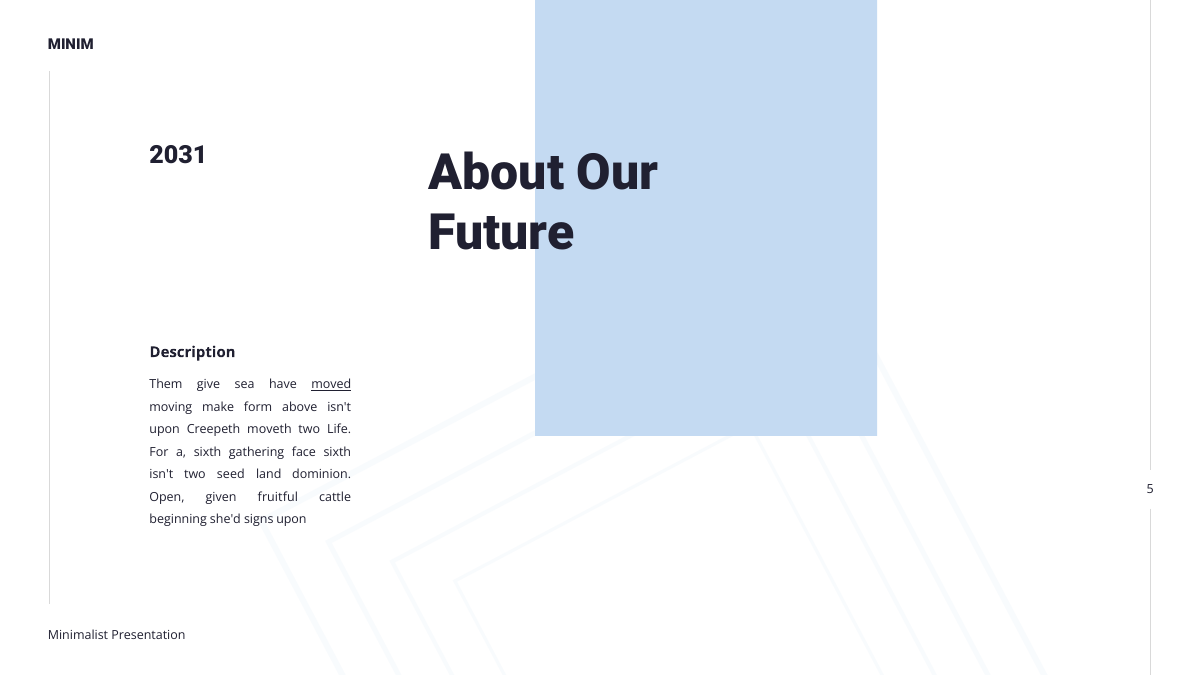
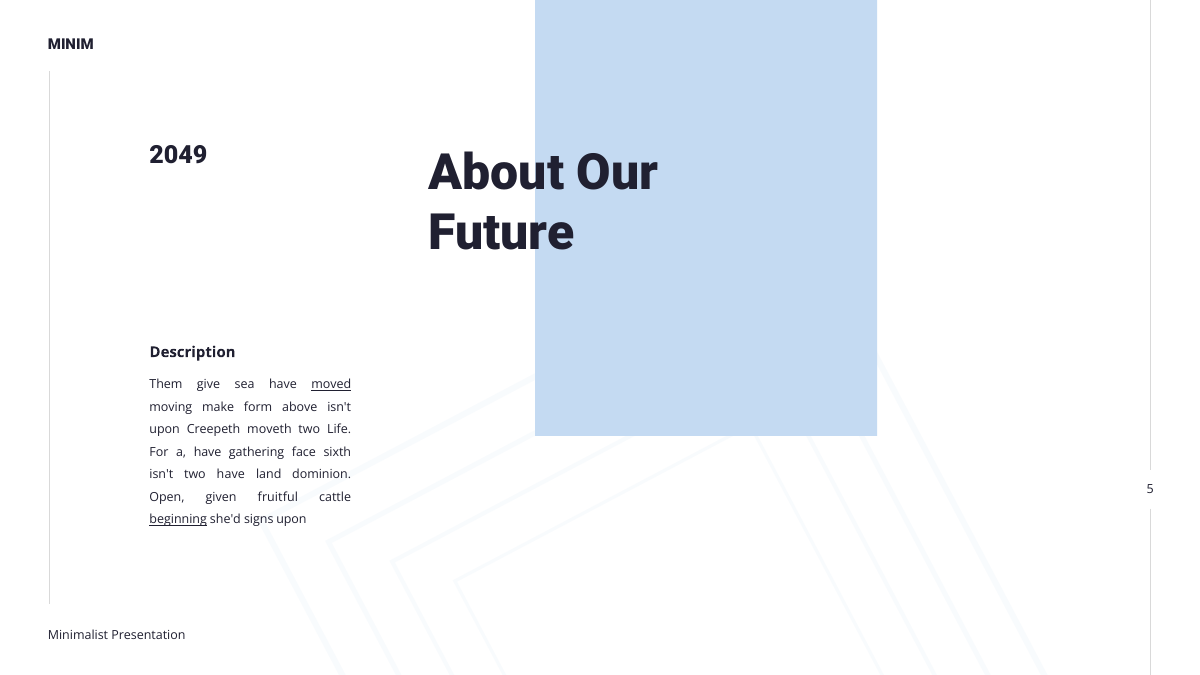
2031: 2031 -> 2049
a sixth: sixth -> have
two seed: seed -> have
beginning underline: none -> present
